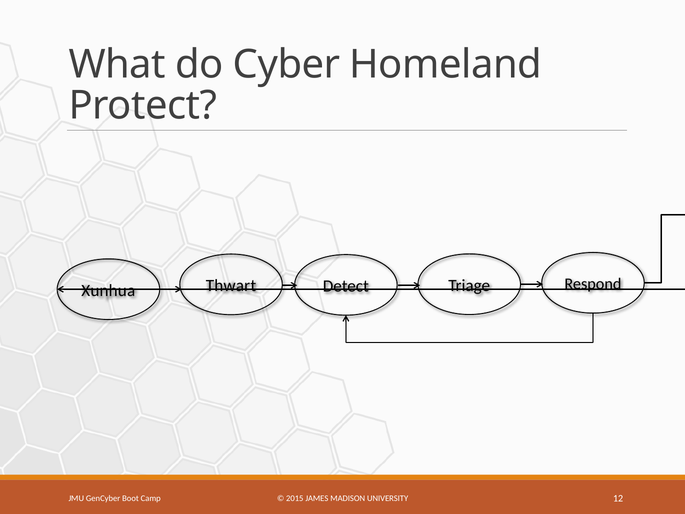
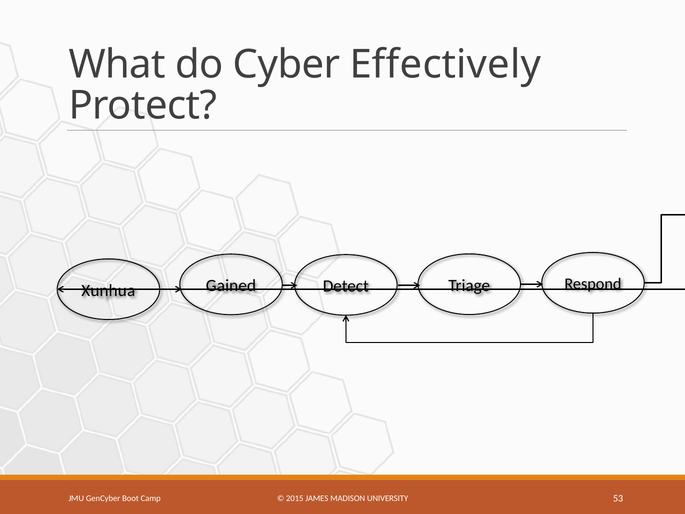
Homeland: Homeland -> Effectively
Thwart: Thwart -> Gained
12: 12 -> 53
